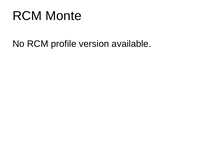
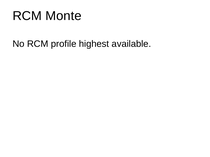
version: version -> highest
